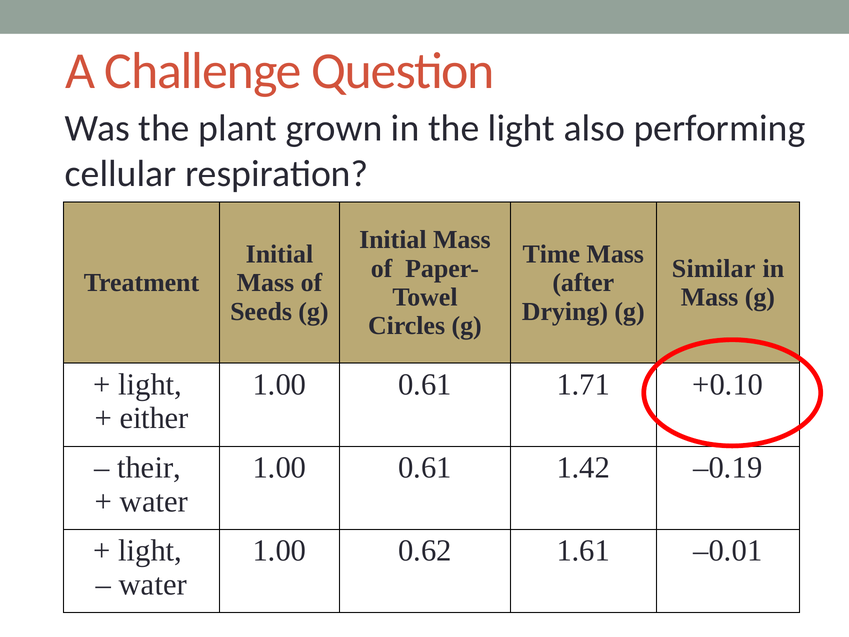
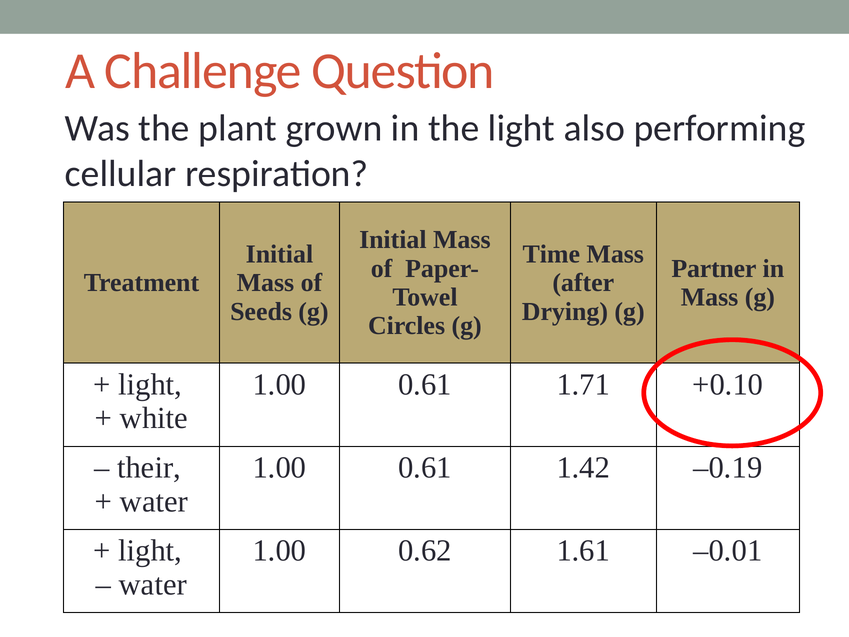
Similar: Similar -> Partner
either: either -> white
